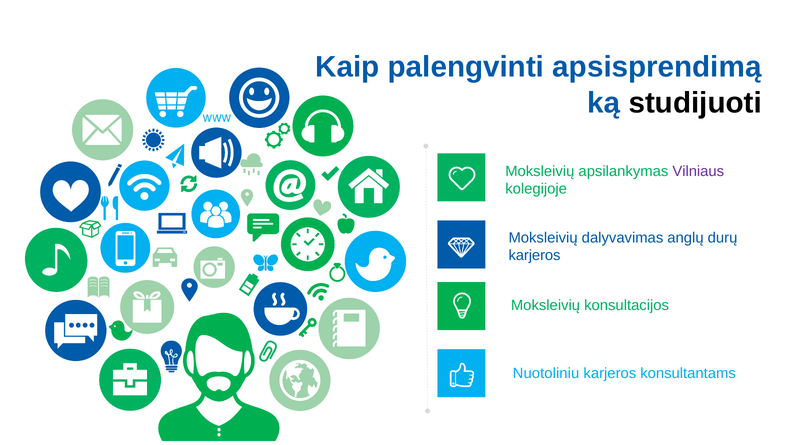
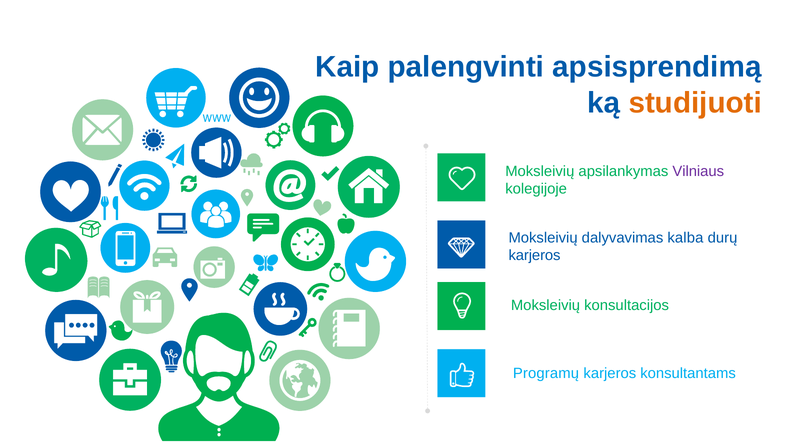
studijuoti colour: black -> orange
anglų: anglų -> kalba
Nuotoliniu: Nuotoliniu -> Programų
